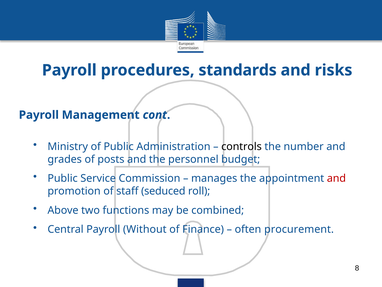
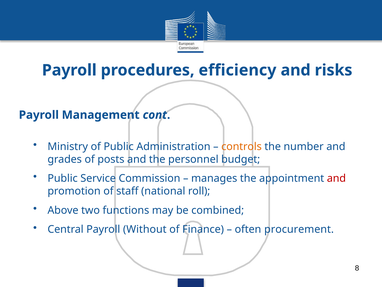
standards: standards -> efficiency
controls colour: black -> orange
seduced: seduced -> national
